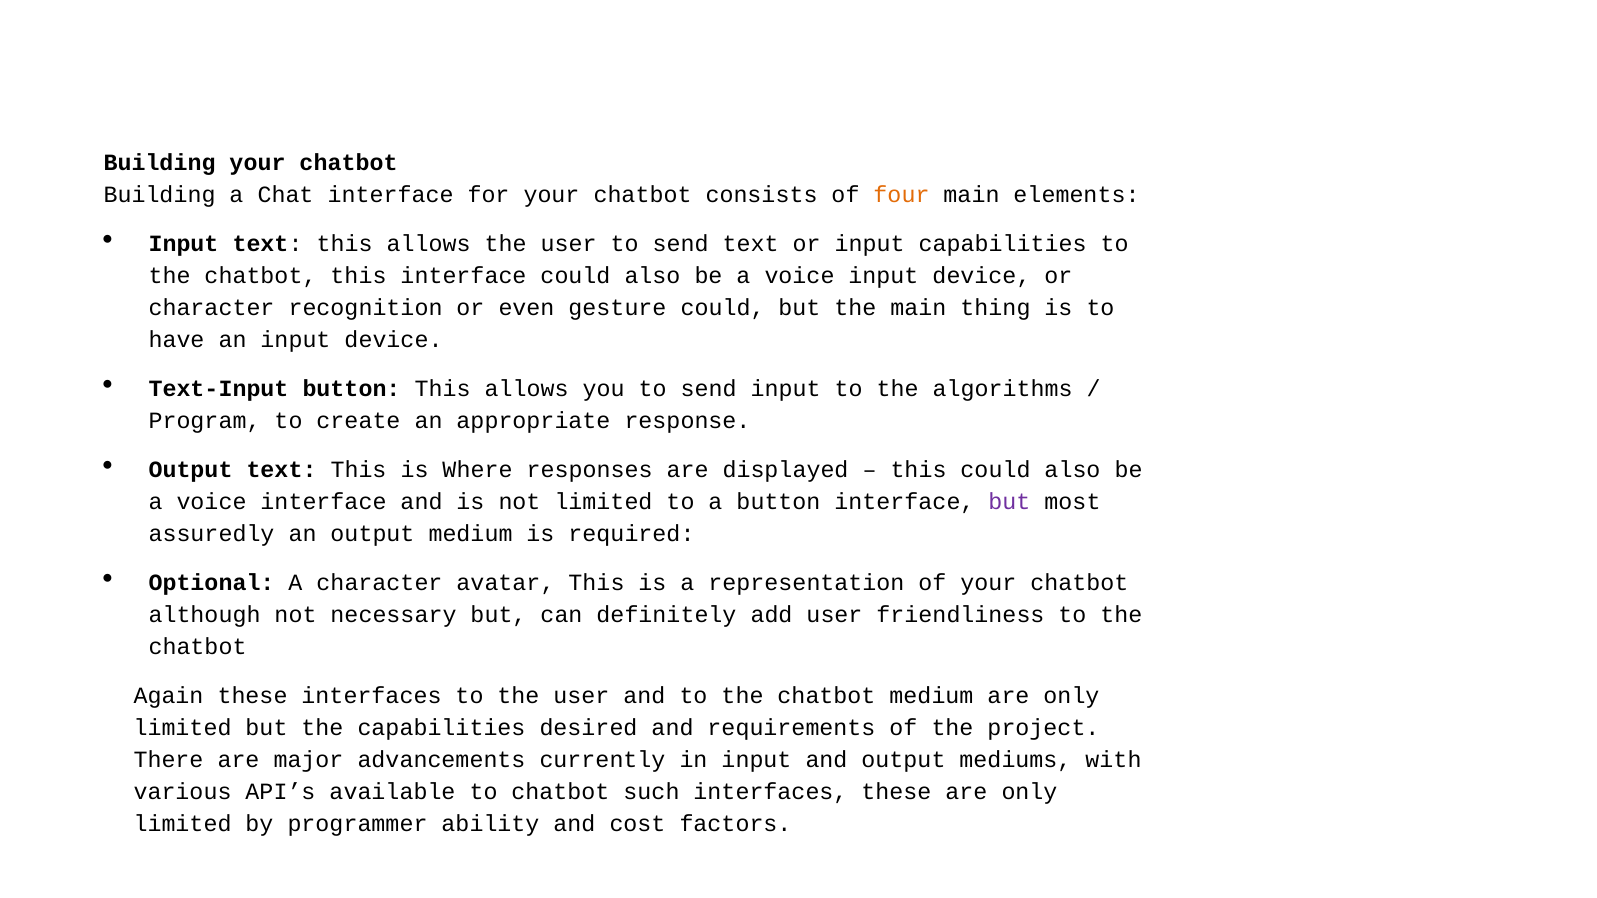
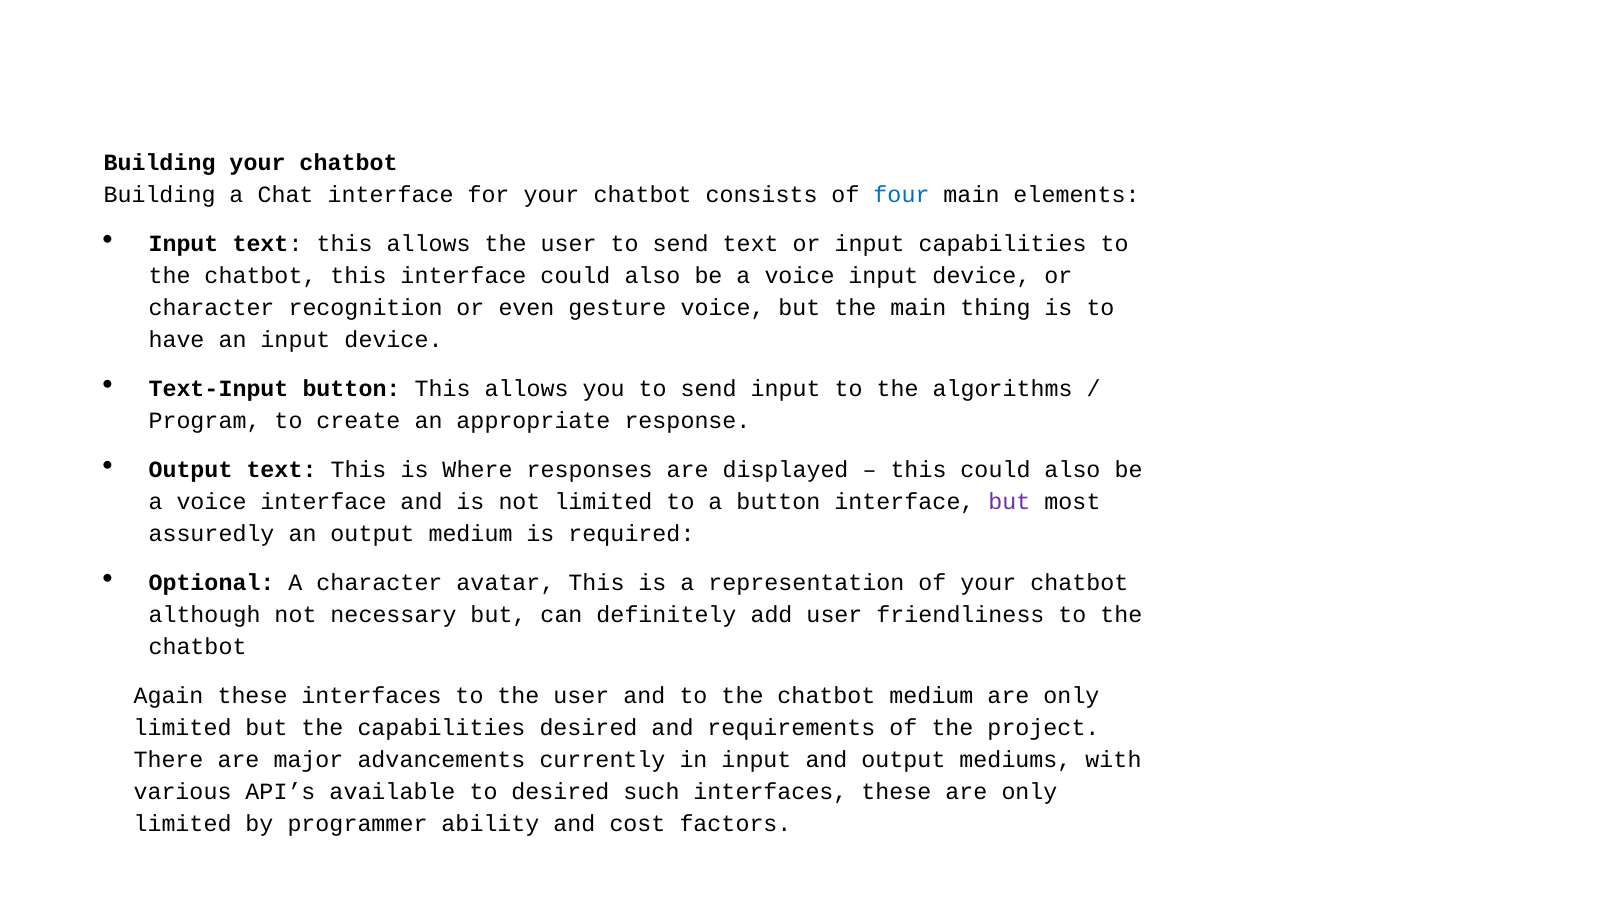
four colour: orange -> blue
gesture could: could -> voice
to chatbot: chatbot -> desired
